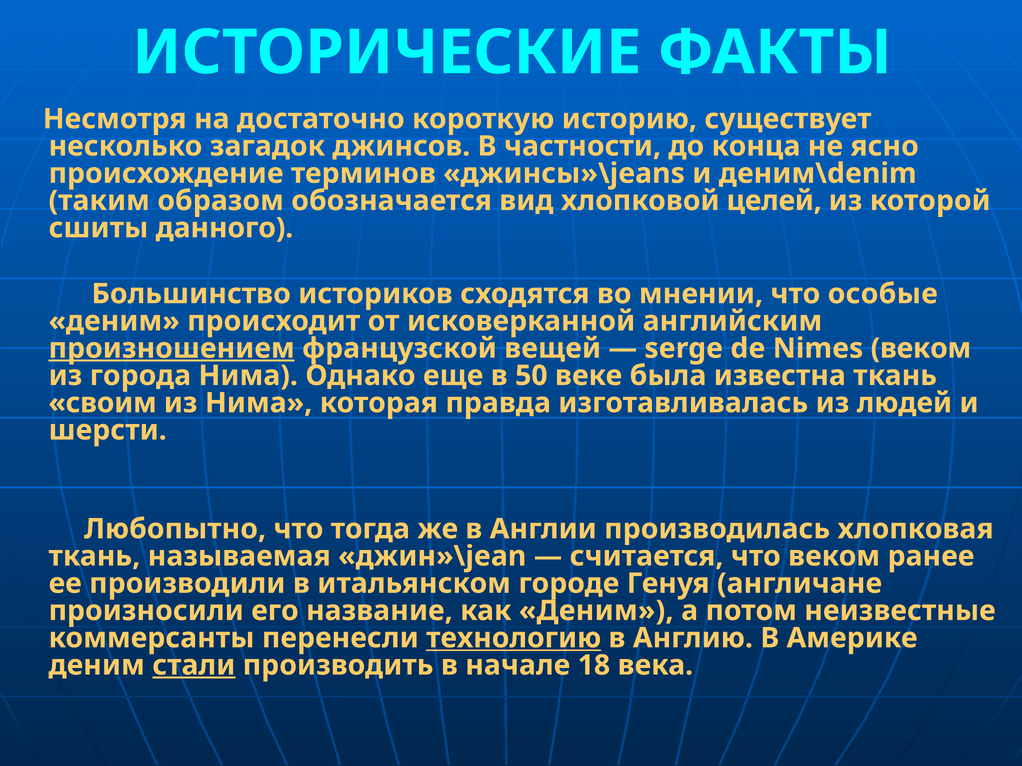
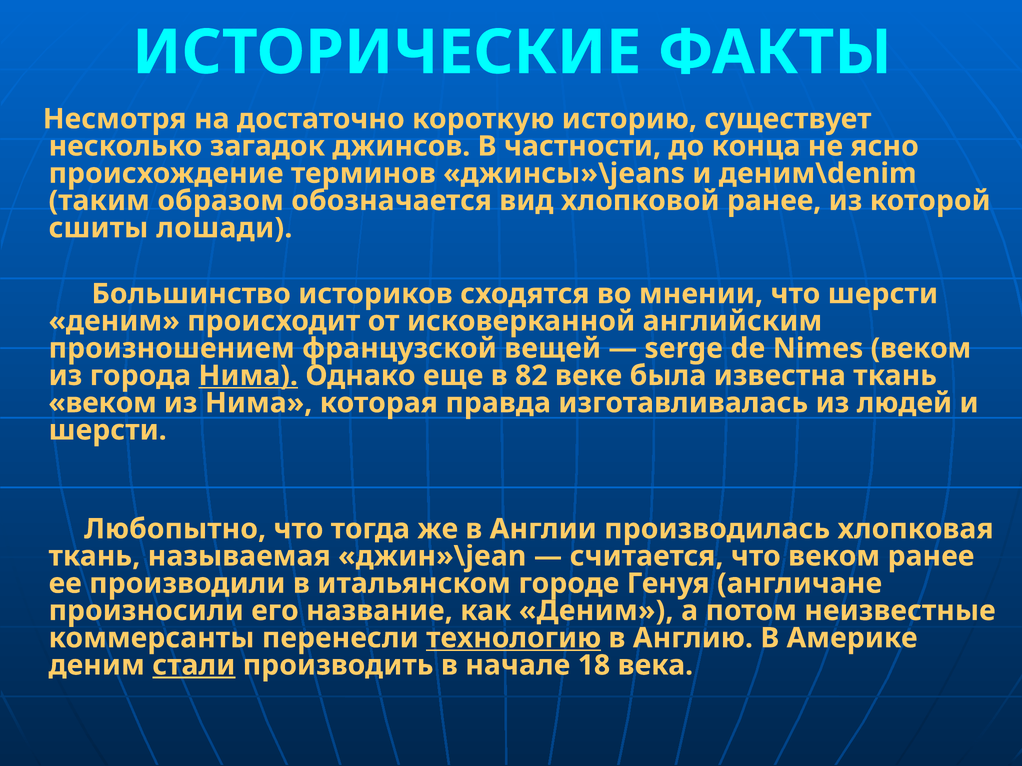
хлопковой целей: целей -> ранее
данного: данного -> лошади
что особые: особые -> шерсти
произношением underline: present -> none
Нима at (248, 376) underline: none -> present
50: 50 -> 82
своим at (103, 403): своим -> веком
